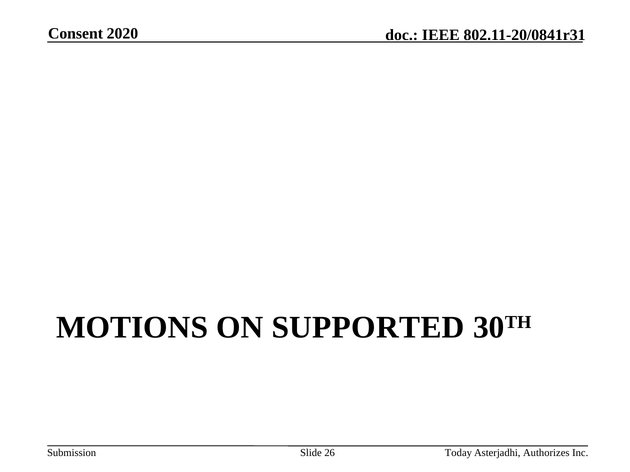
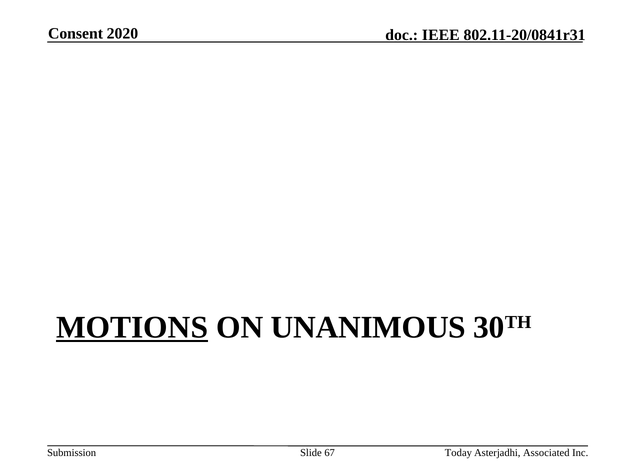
MOTIONS underline: none -> present
SUPPORTED: SUPPORTED -> UNANIMOUS
26: 26 -> 67
Authorizes: Authorizes -> Associated
